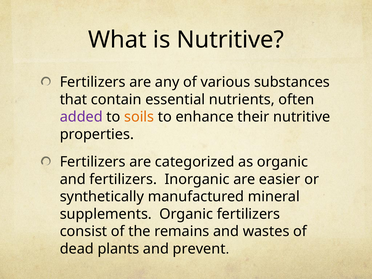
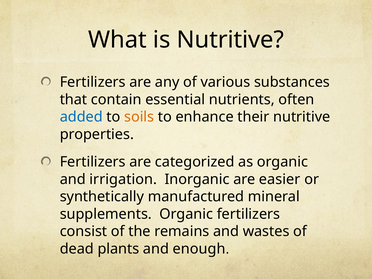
added colour: purple -> blue
and fertilizers: fertilizers -> irrigation
prevent: prevent -> enough
